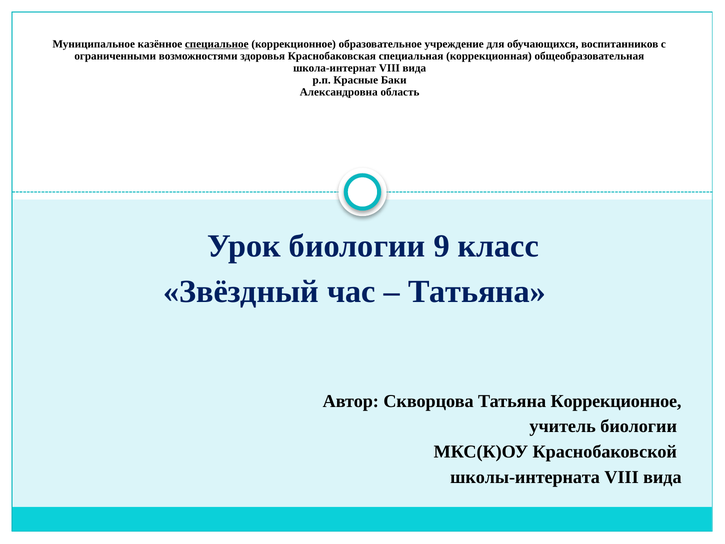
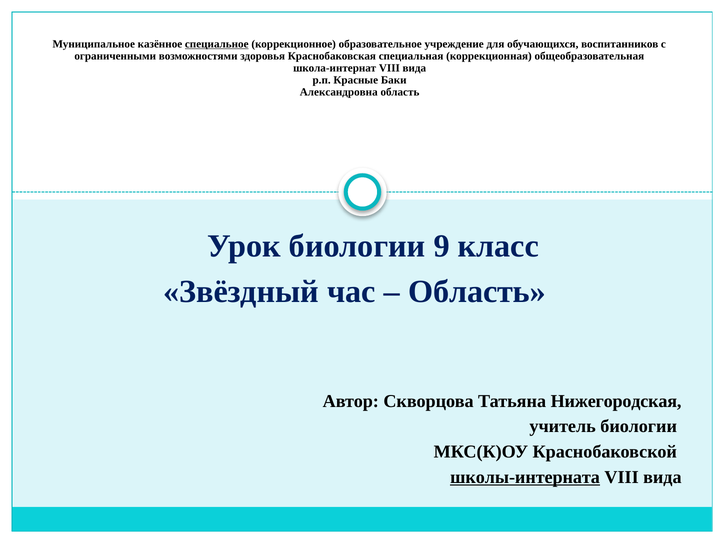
Татьяна at (477, 291): Татьяна -> Область
Татьяна Коррекционное: Коррекционное -> Нижегородская
школы-интерната underline: none -> present
